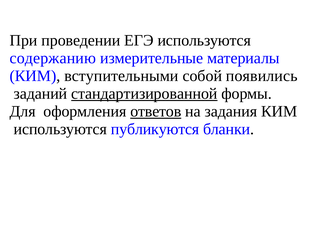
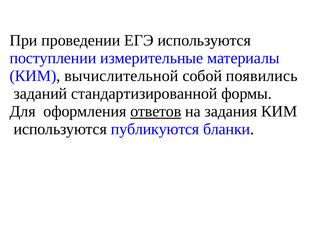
содержанию: содержанию -> поступлении
вступительными: вступительными -> вычислительной
стандартизированной underline: present -> none
